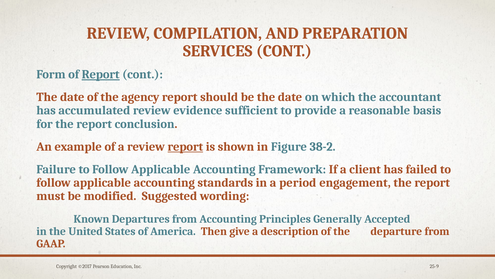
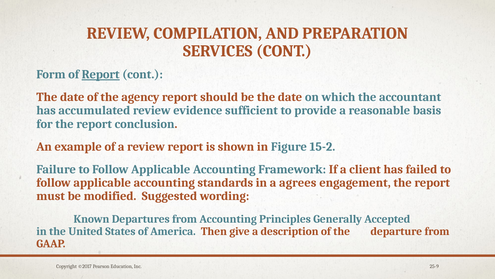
report at (185, 146) underline: present -> none
38-2: 38-2 -> 15-2
period: period -> agrees
